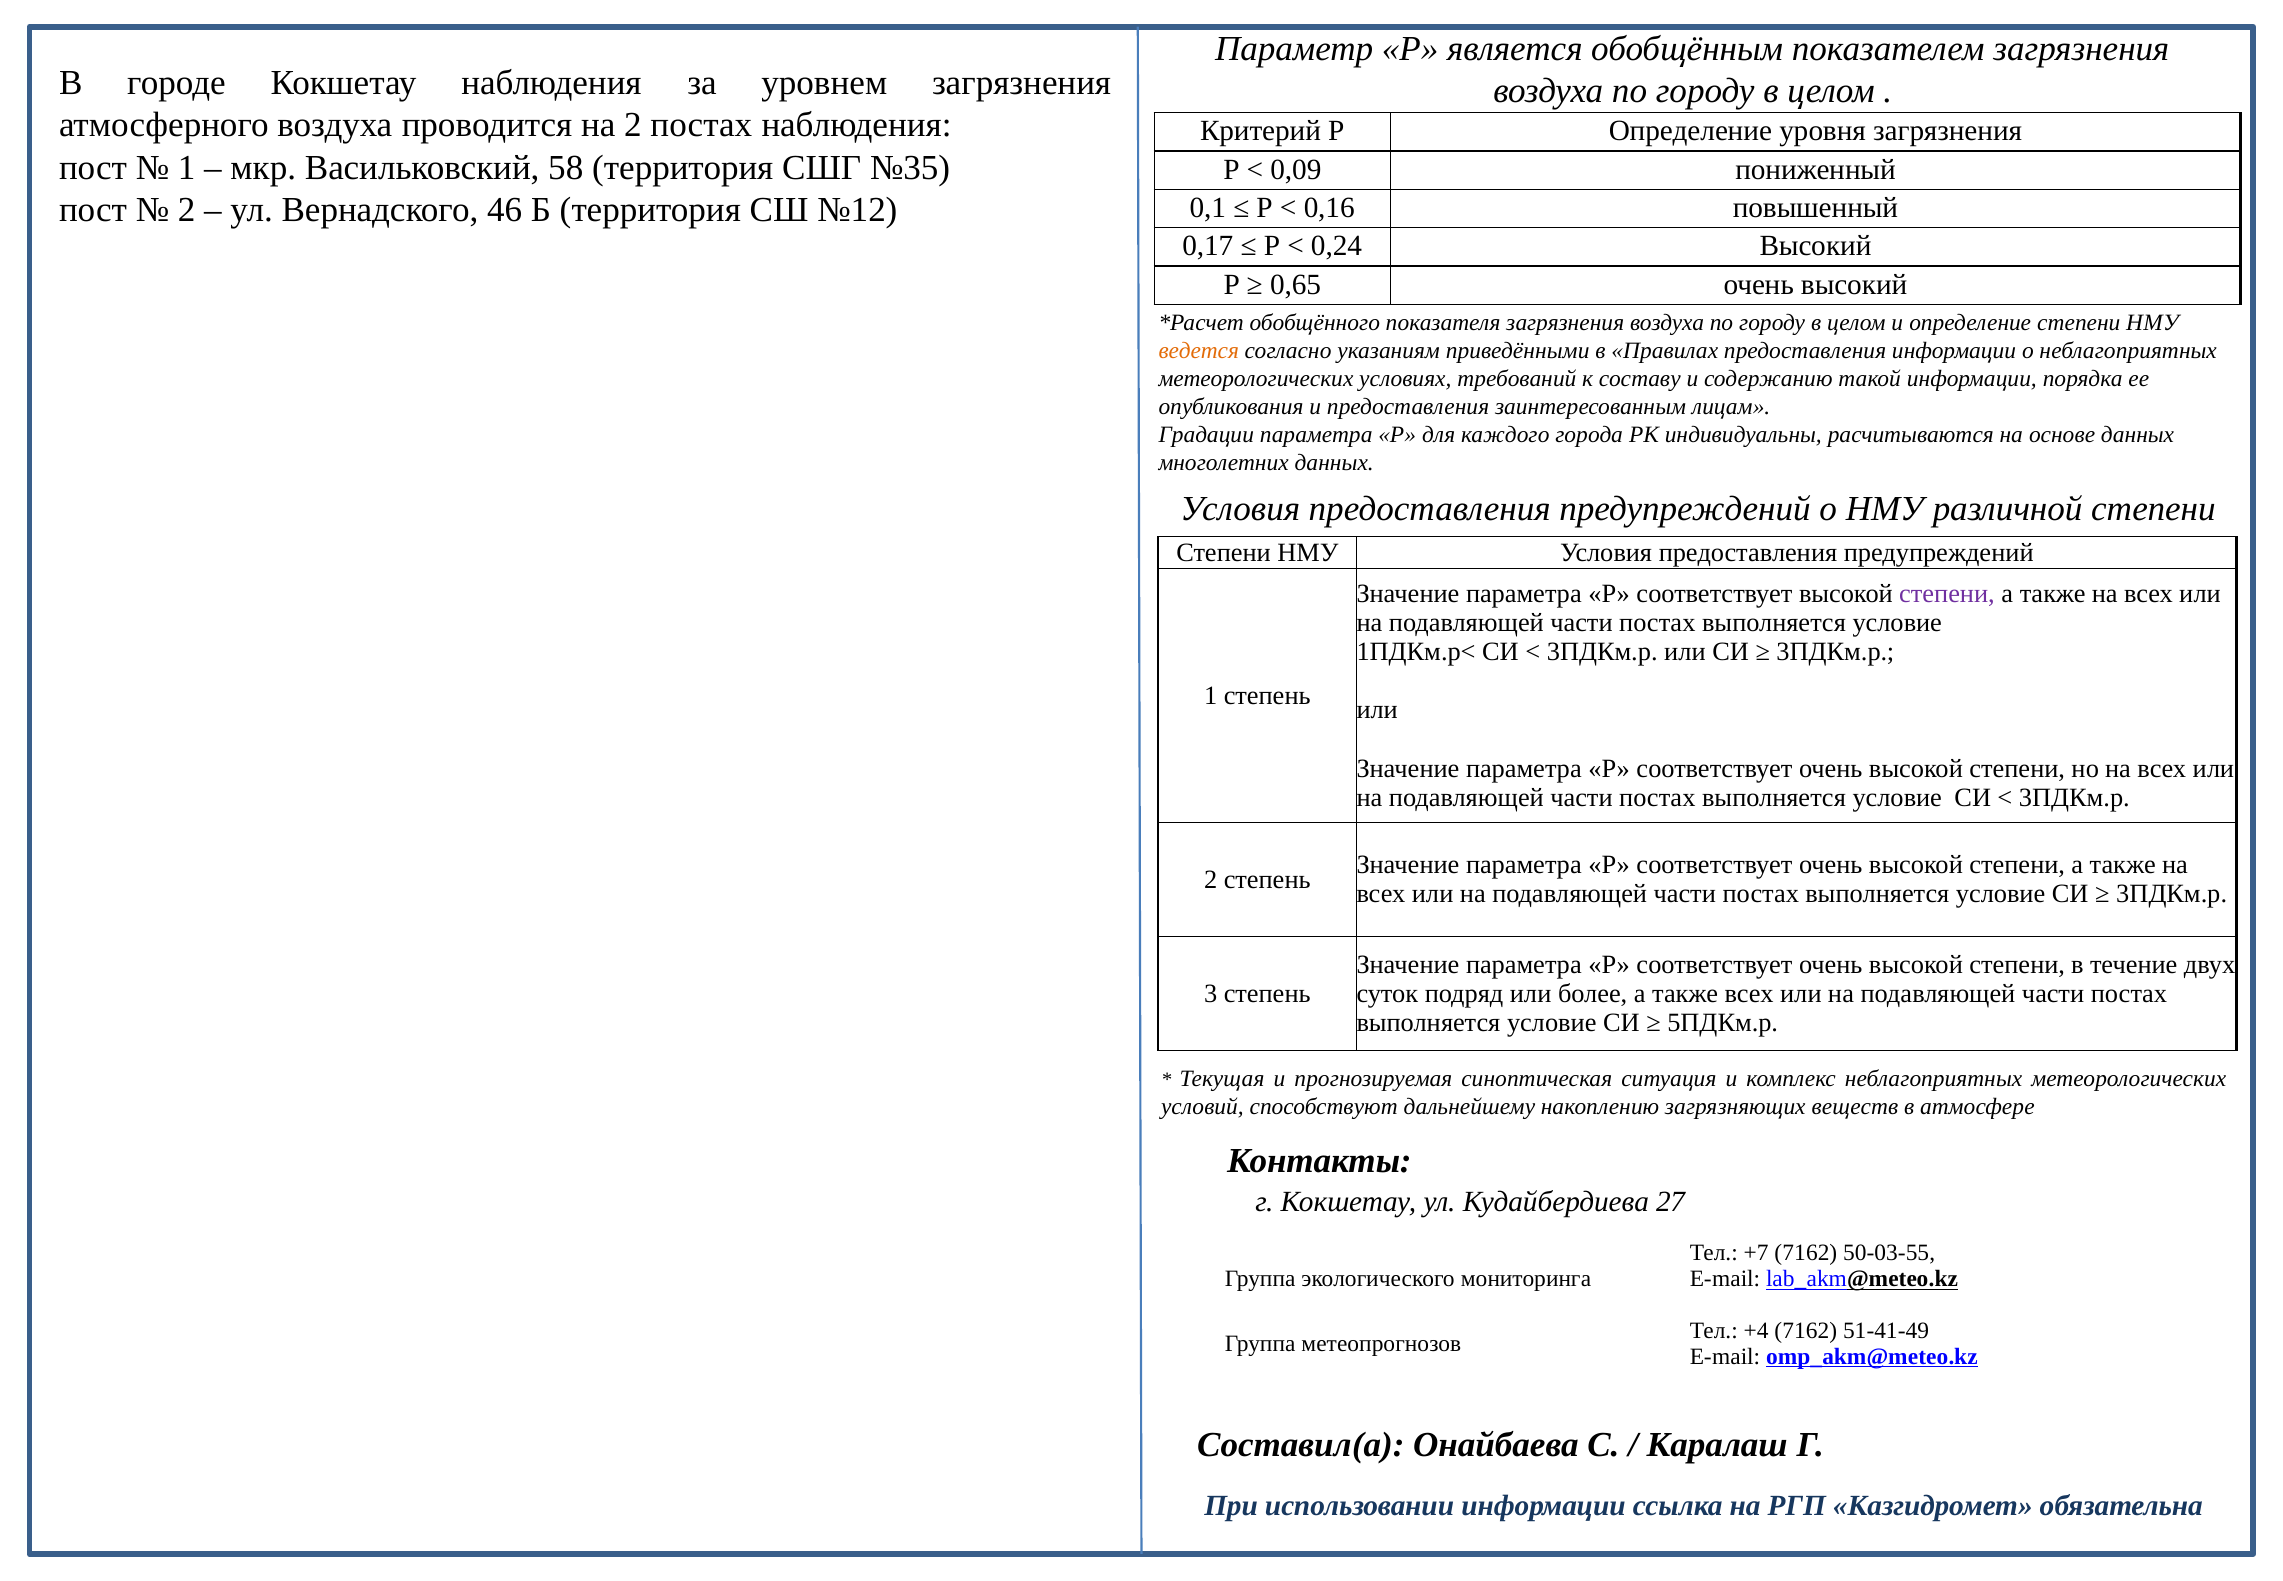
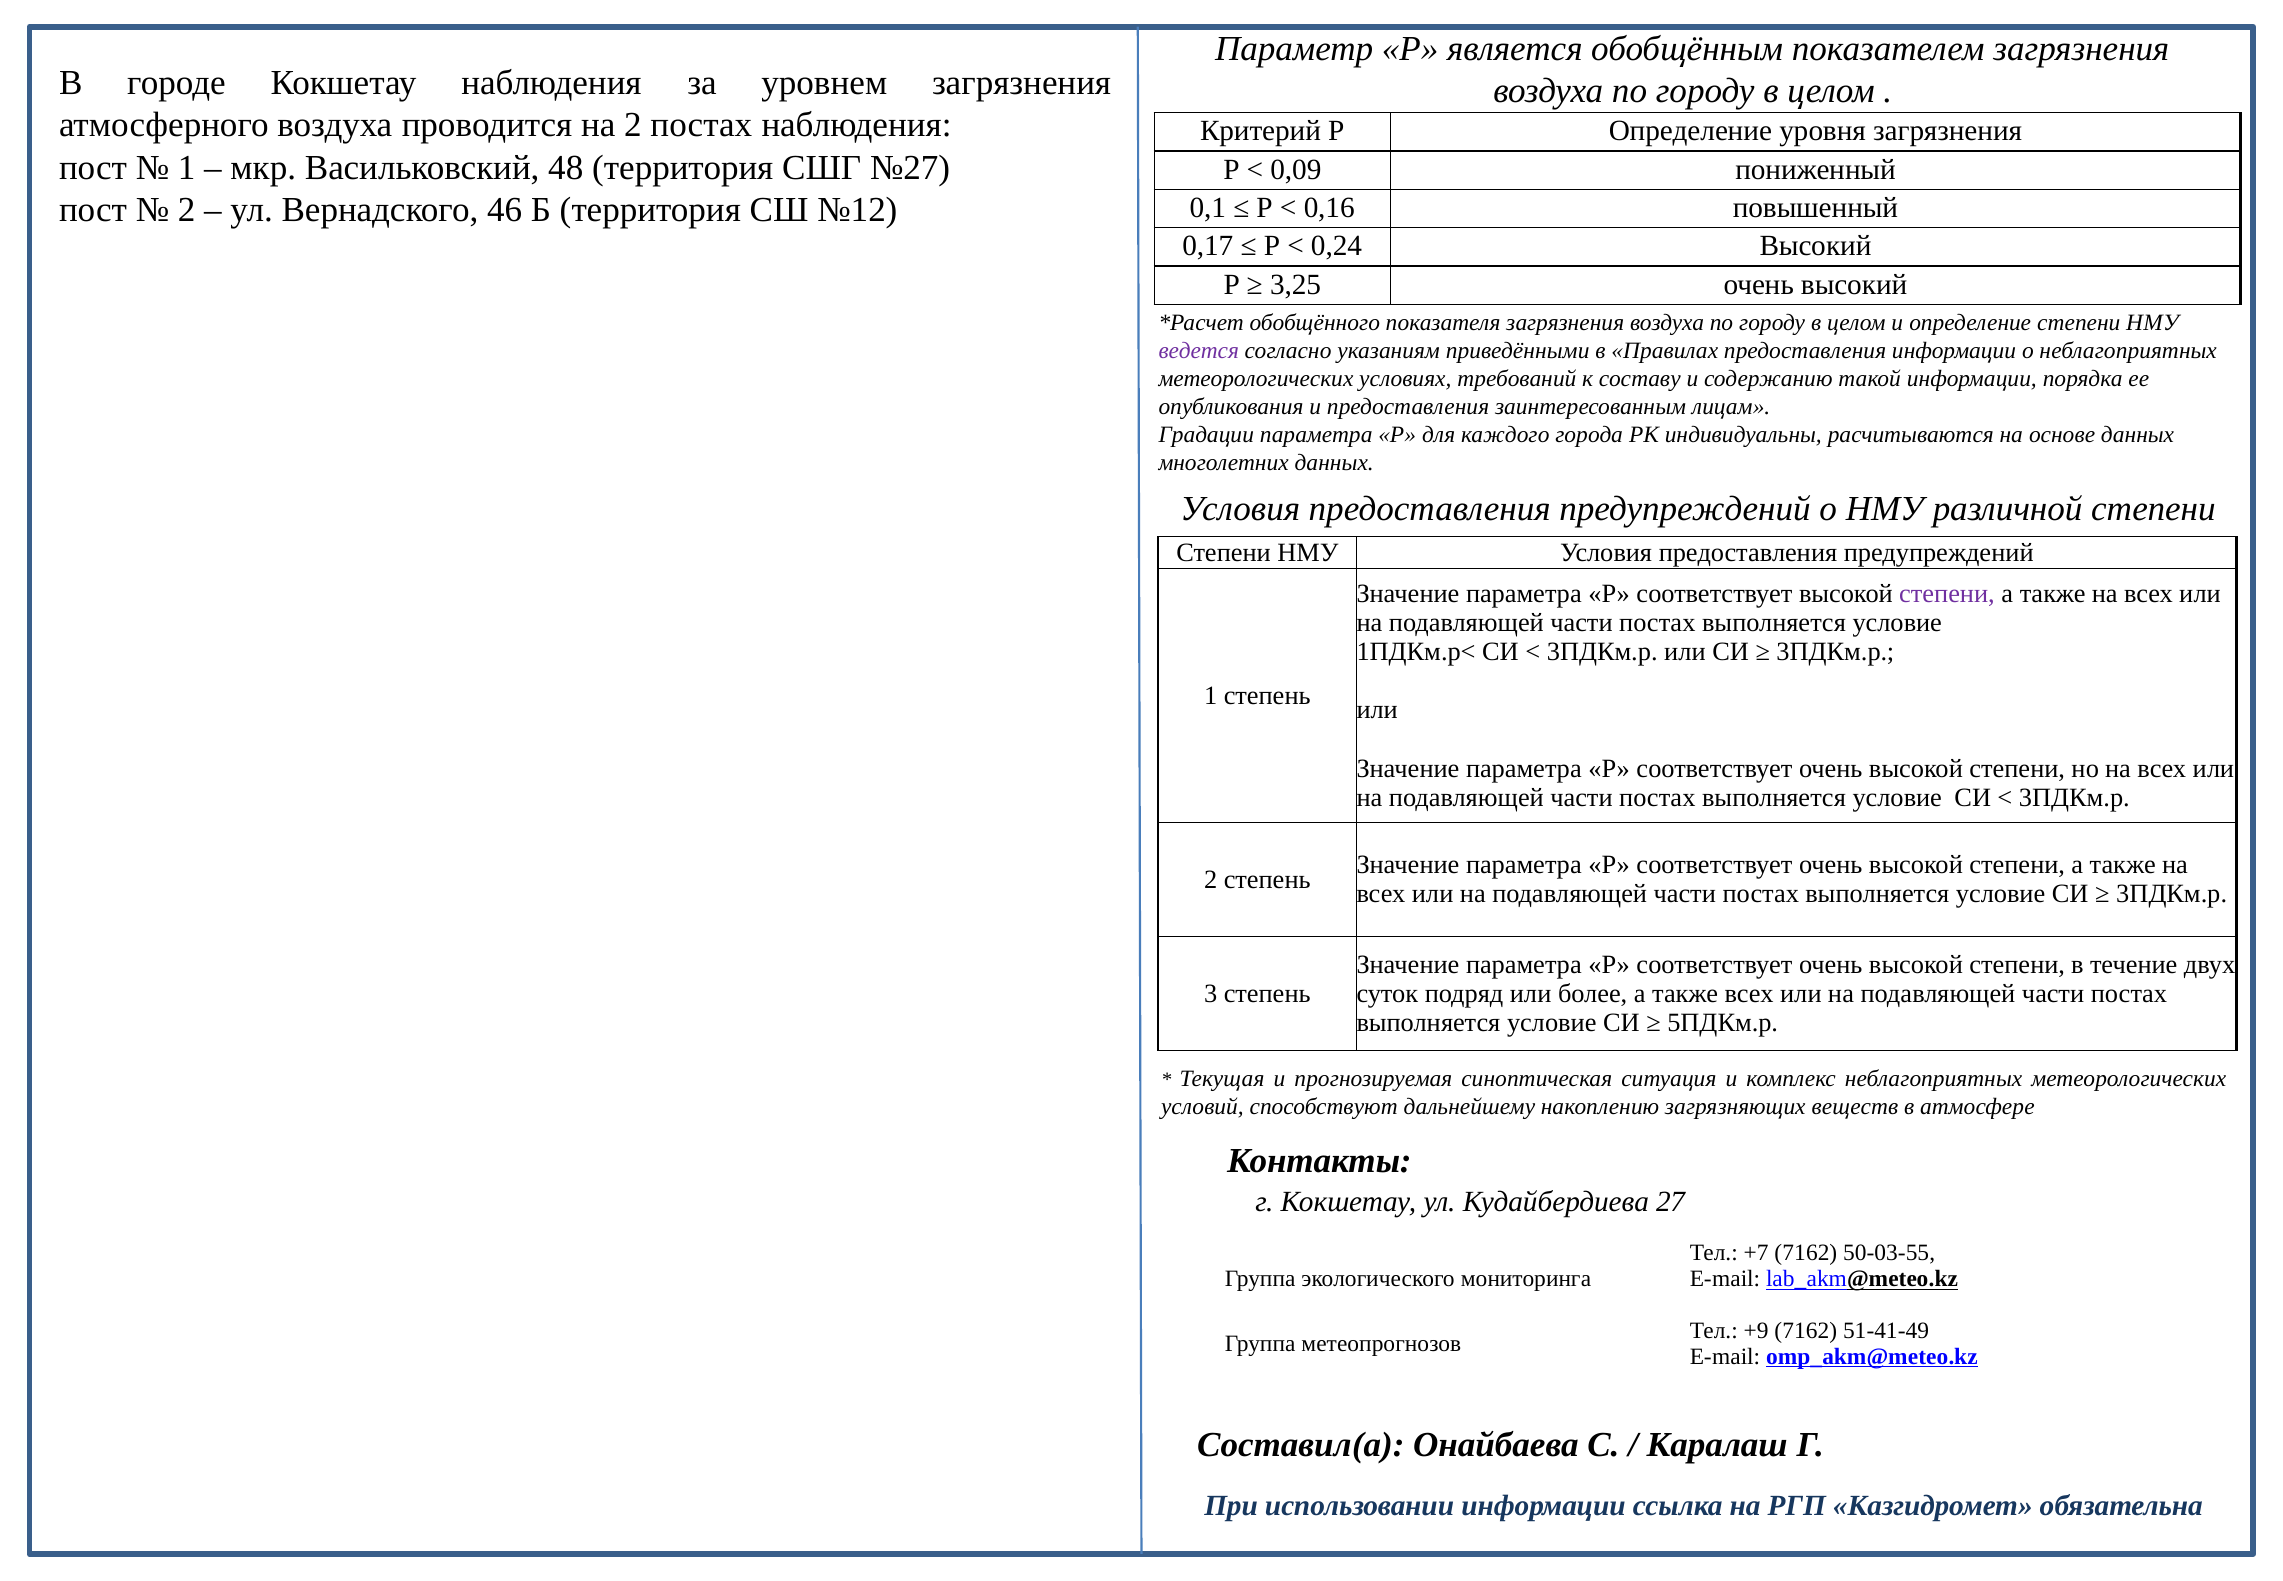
58: 58 -> 48
№35: №35 -> №27
0,65: 0,65 -> 3,25
ведется colour: orange -> purple
+4: +4 -> +9
